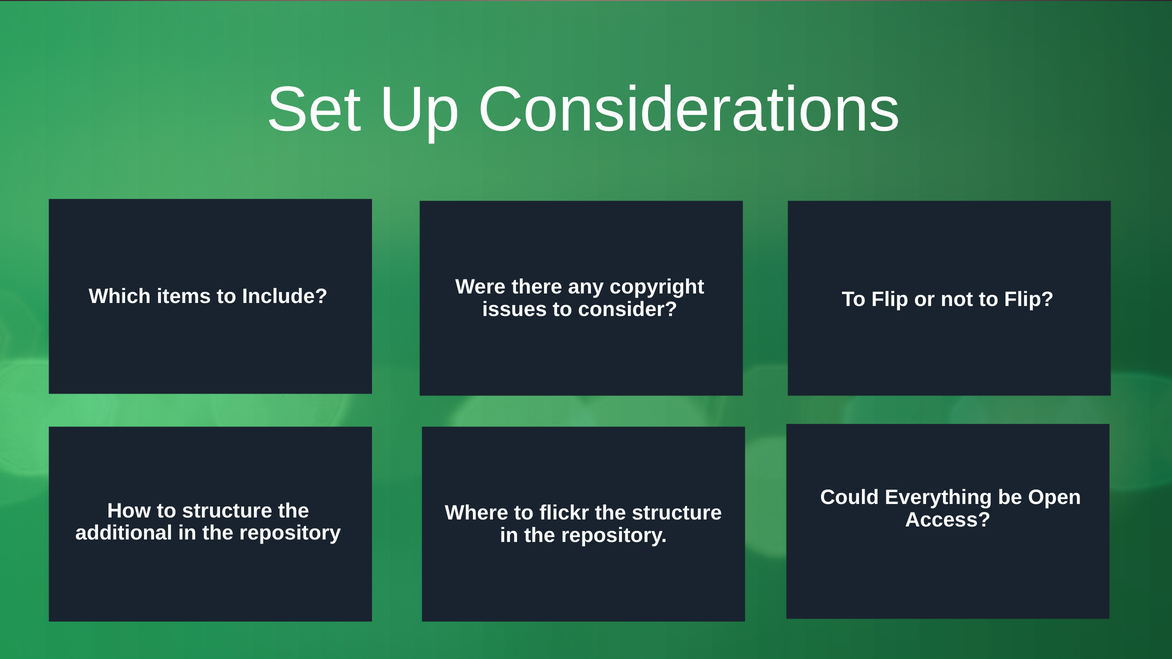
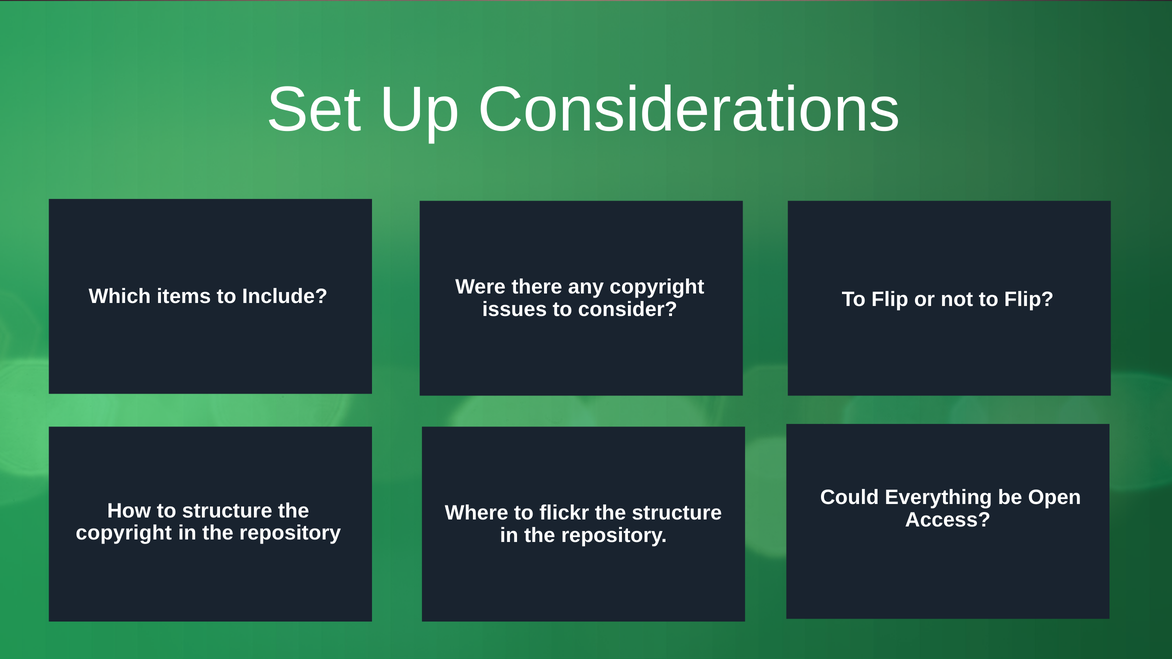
additional at (124, 533): additional -> copyright
